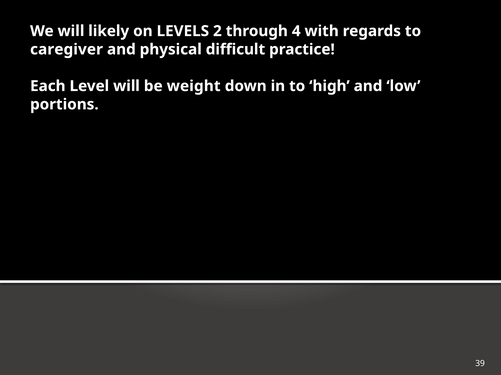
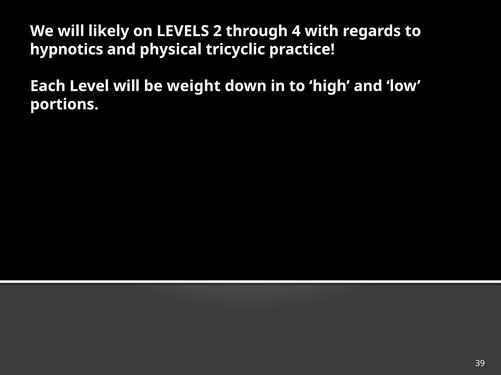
caregiver: caregiver -> hypnotics
difficult: difficult -> tricyclic
